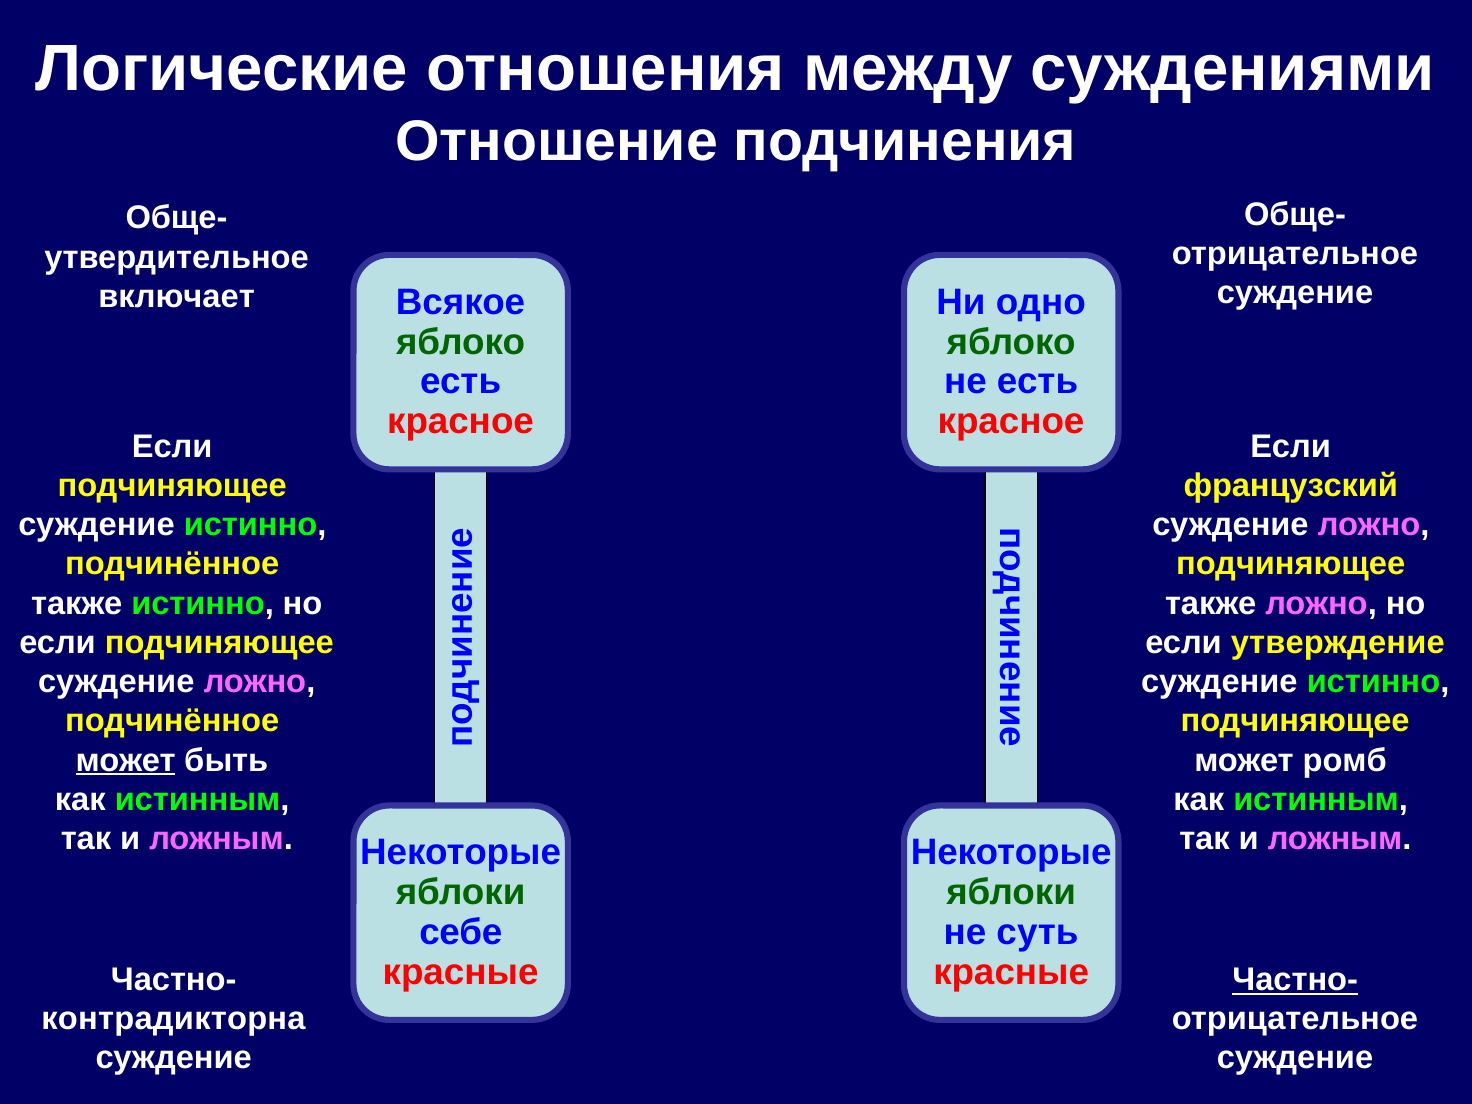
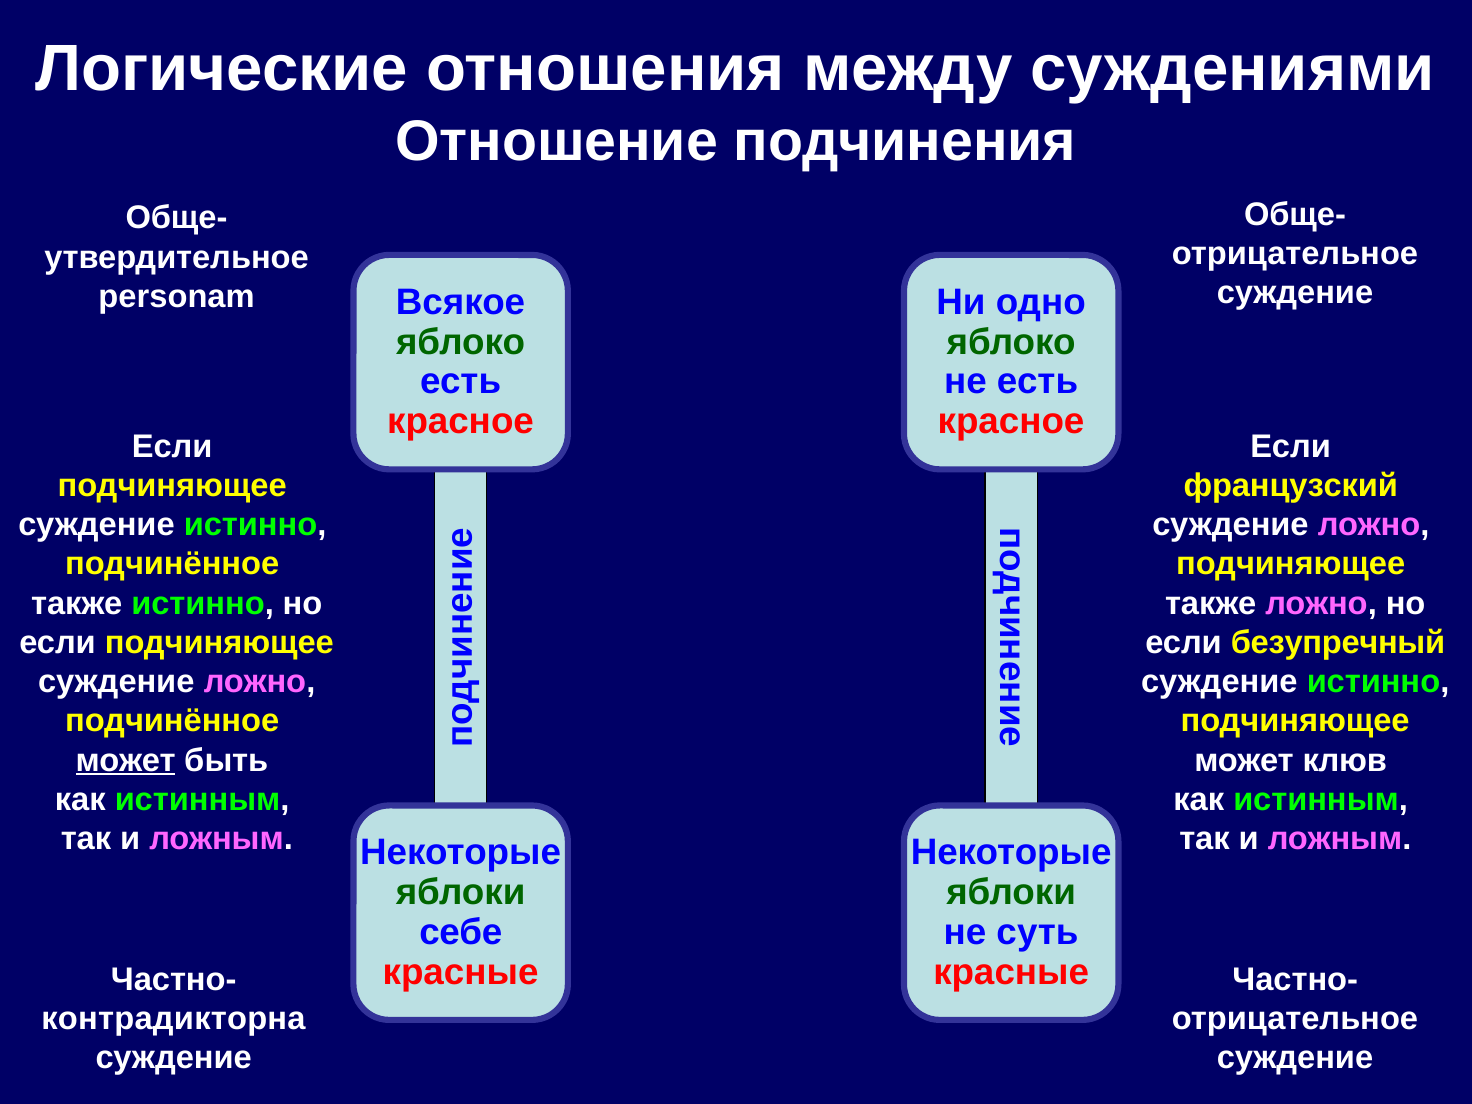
включает: включает -> personam
утверждение: утверждение -> безупречный
ромб: ромб -> клюв
Частно- at (1295, 980) underline: present -> none
